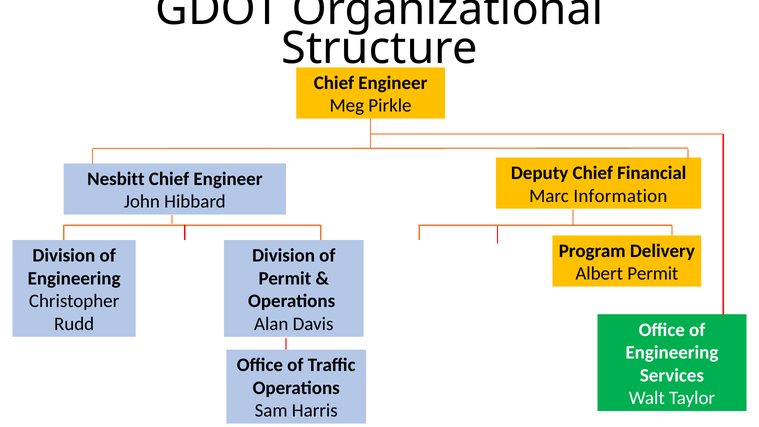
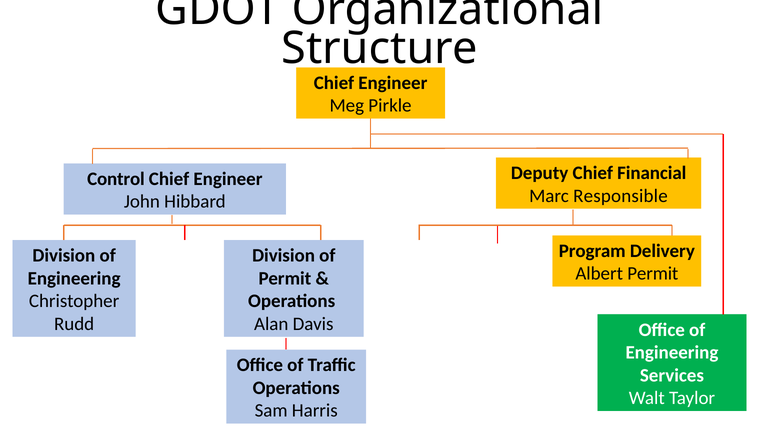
Nesbitt: Nesbitt -> Control
Information: Information -> Responsible
